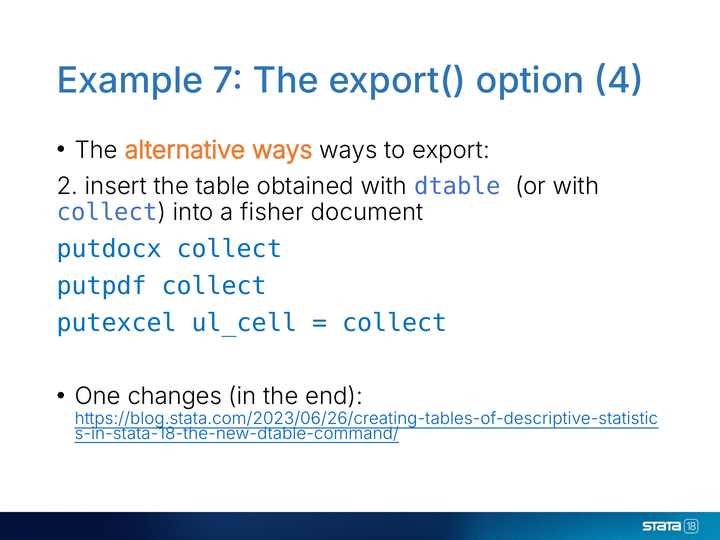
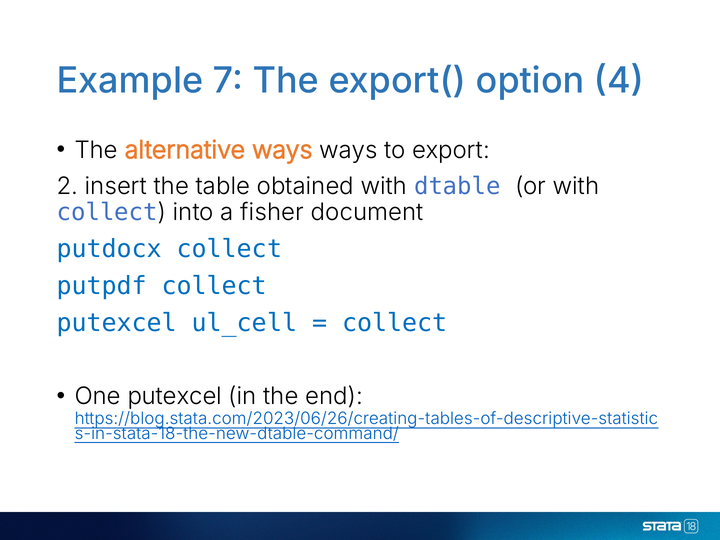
One changes: changes -> putexcel
